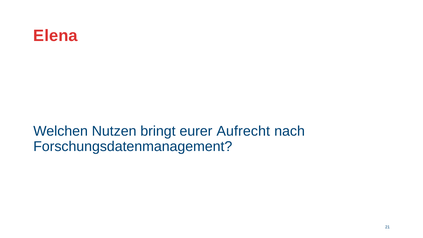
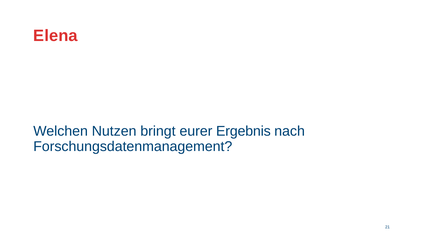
Aufrecht: Aufrecht -> Ergebnis
